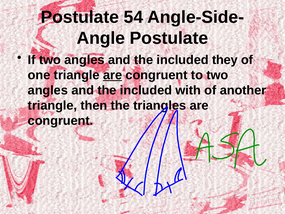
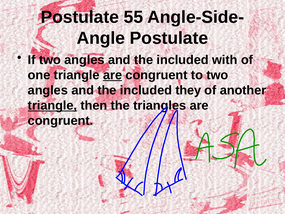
54: 54 -> 55
they: they -> with
with: with -> they
triangle at (52, 105) underline: none -> present
